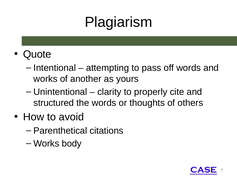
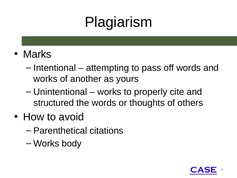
Quote: Quote -> Marks
clarity at (109, 92): clarity -> works
